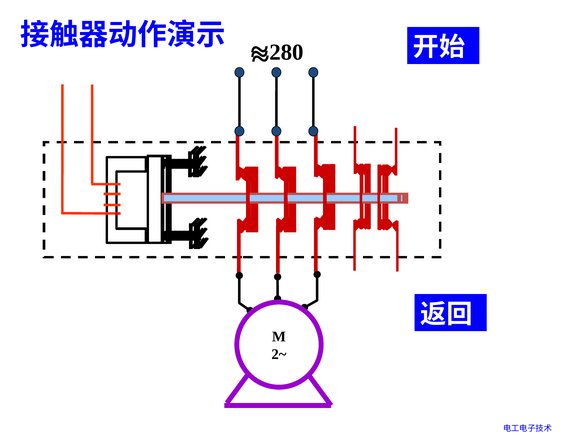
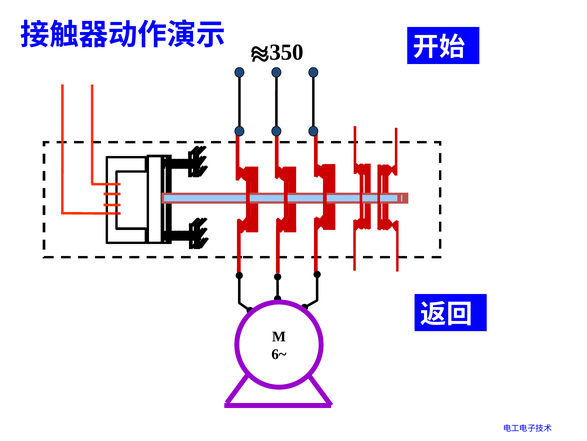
280: 280 -> 350
2~: 2~ -> 6~
